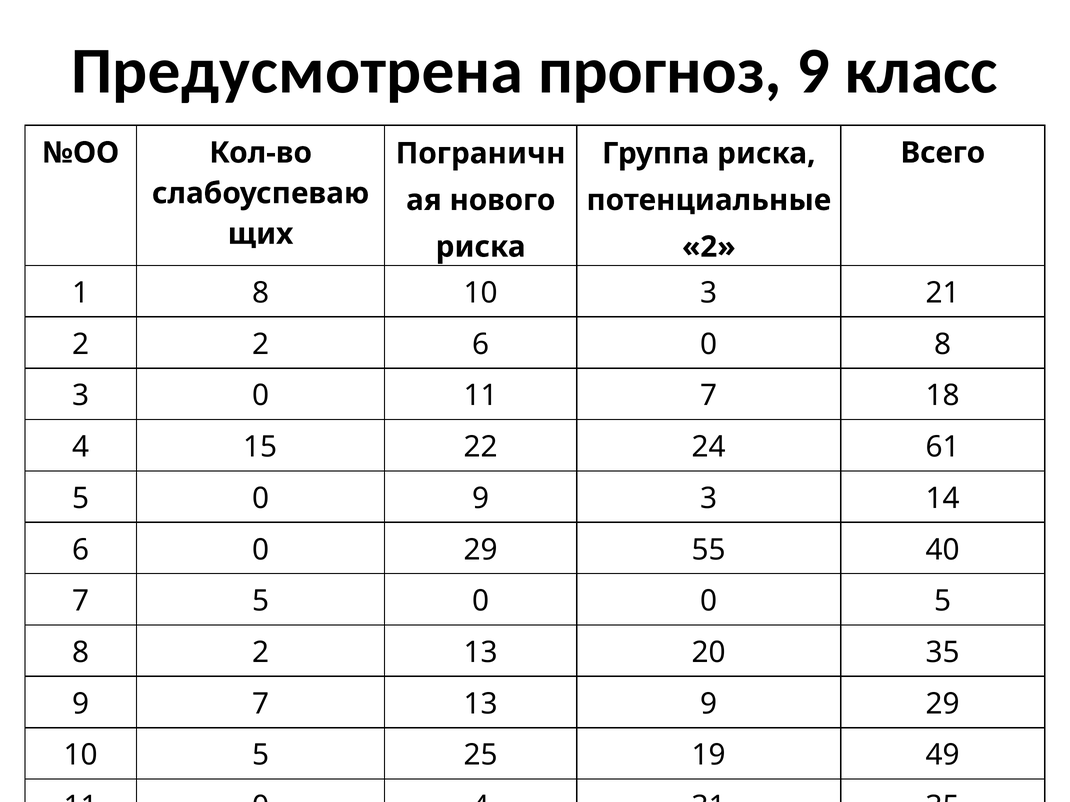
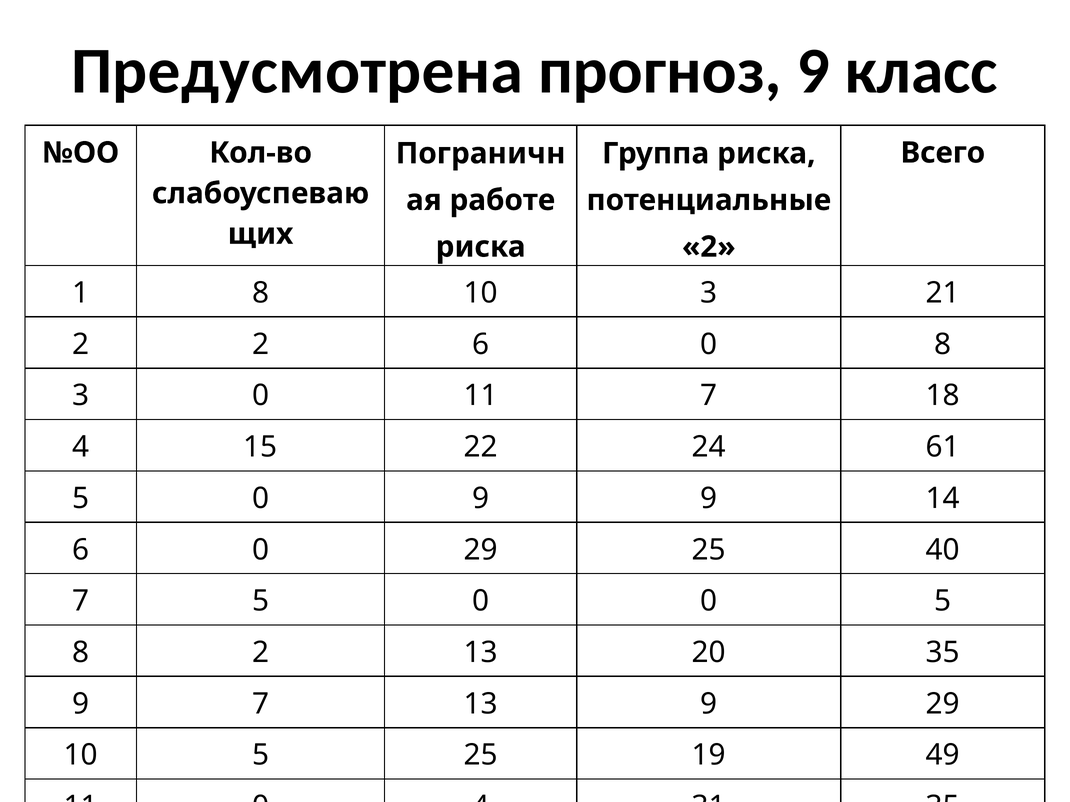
нового: нового -> работе
9 3: 3 -> 9
29 55: 55 -> 25
